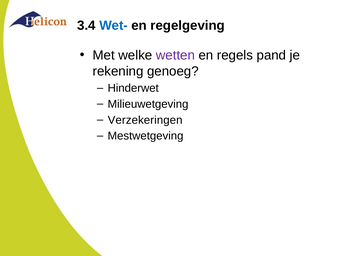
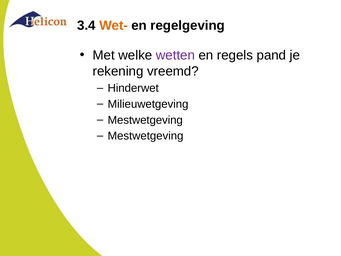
Wet- colour: blue -> orange
genoeg: genoeg -> vreemd
Verzekeringen at (145, 120): Verzekeringen -> Mestwetgeving
